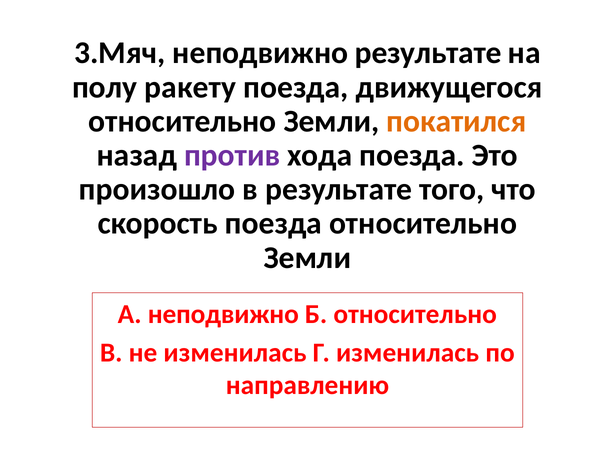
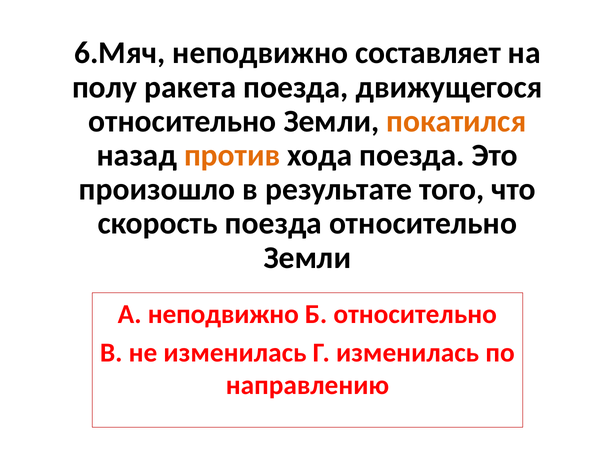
3.Мяч: 3.Мяч -> 6.Мяч
неподвижно результате: результате -> составляет
ракету: ракету -> ракета
против colour: purple -> orange
